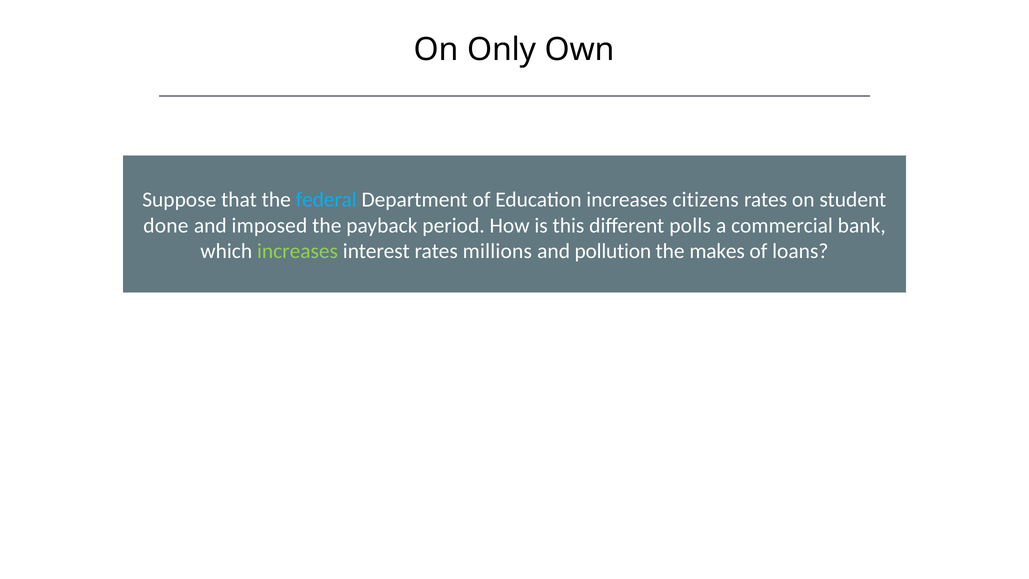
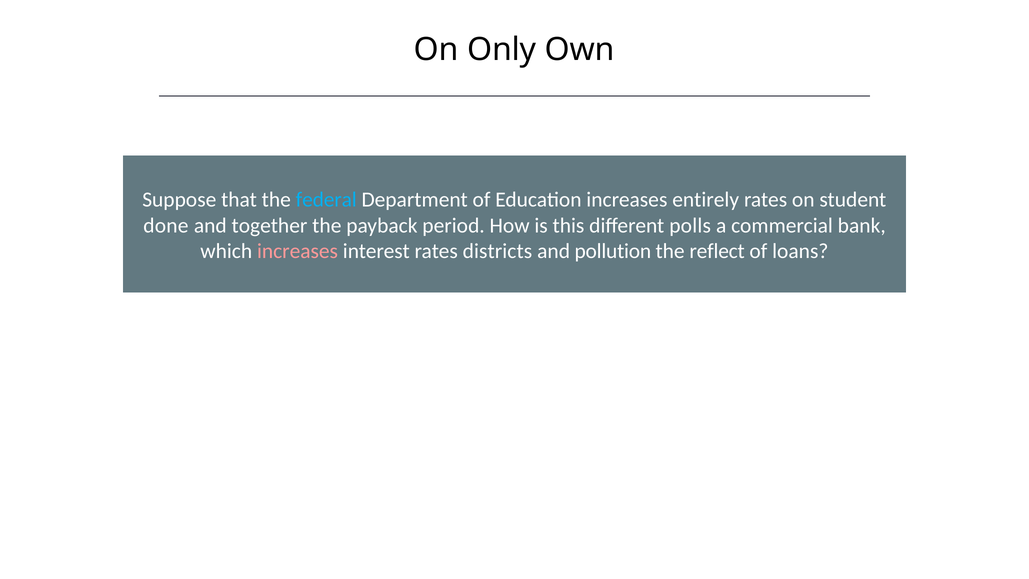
citizens: citizens -> entirely
imposed: imposed -> together
increases at (298, 251) colour: light green -> pink
millions: millions -> districts
makes: makes -> reflect
